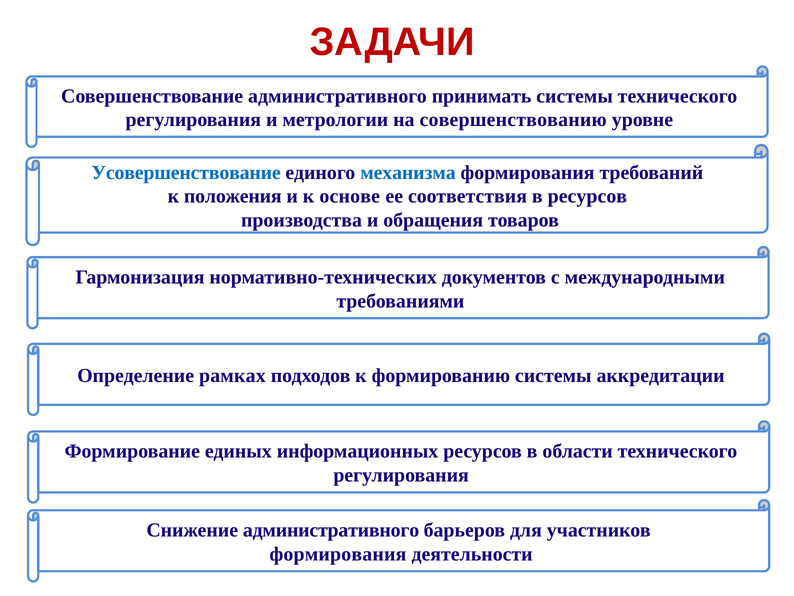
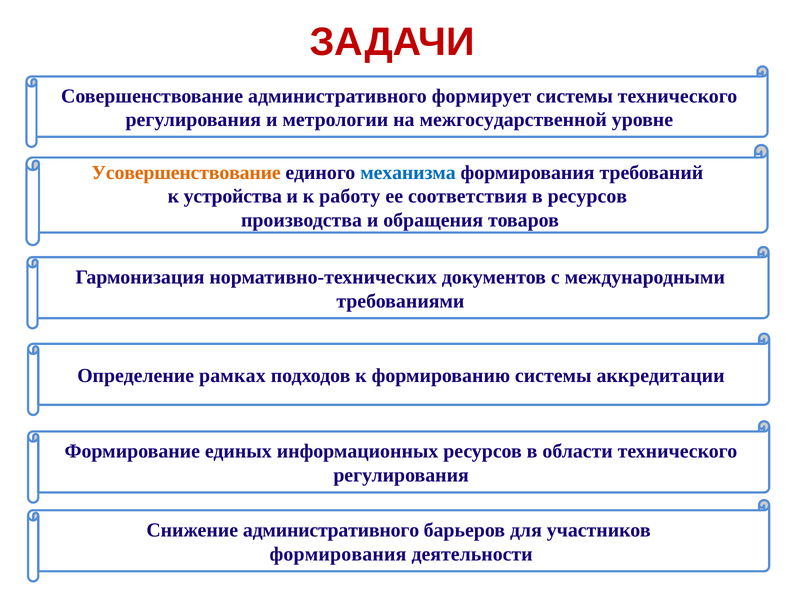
принимать: принимать -> формирует
совершенствованию: совершенствованию -> межгосударственной
Усовершенствование colour: blue -> orange
положения: положения -> устройства
основе: основе -> работу
